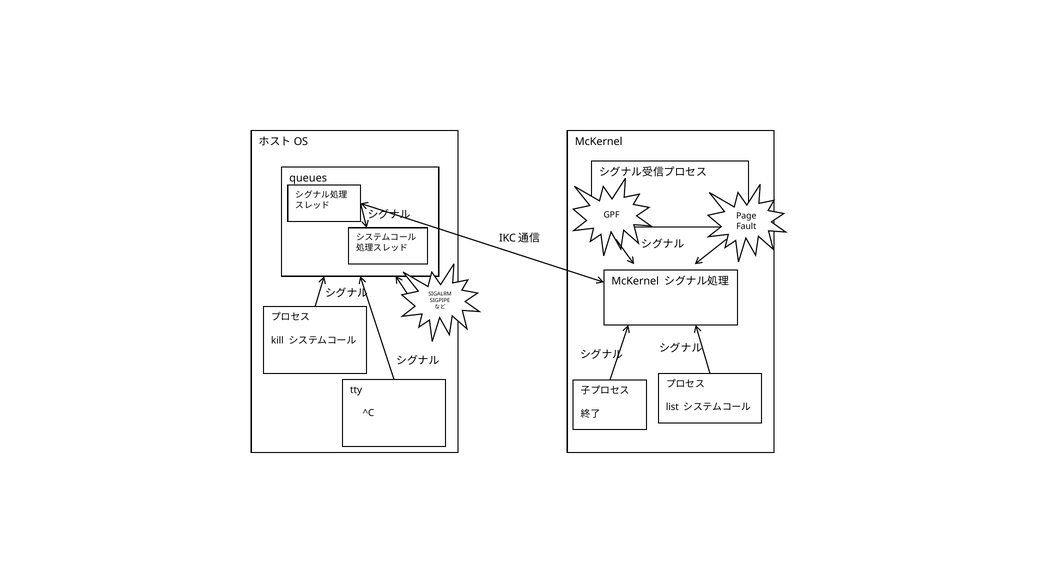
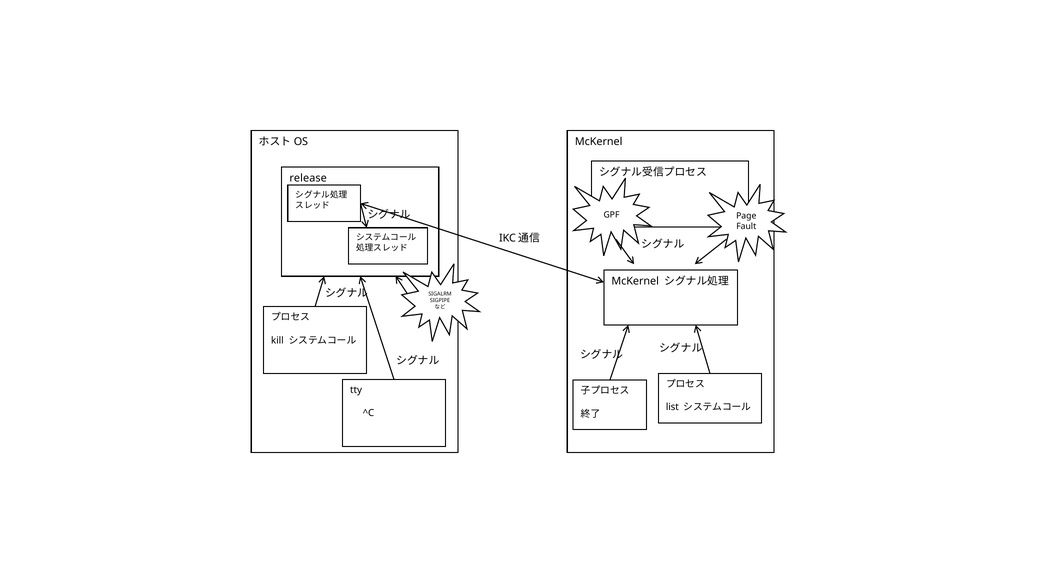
queues: queues -> release
